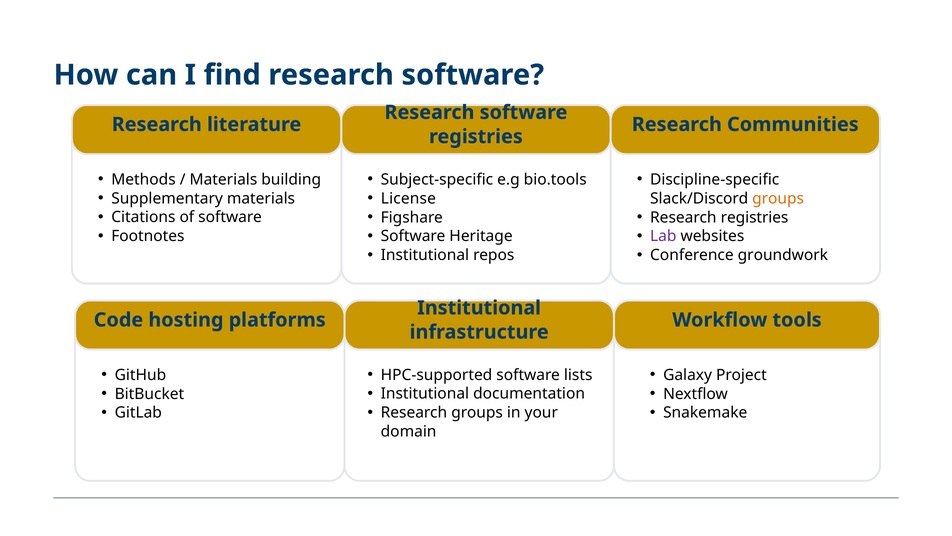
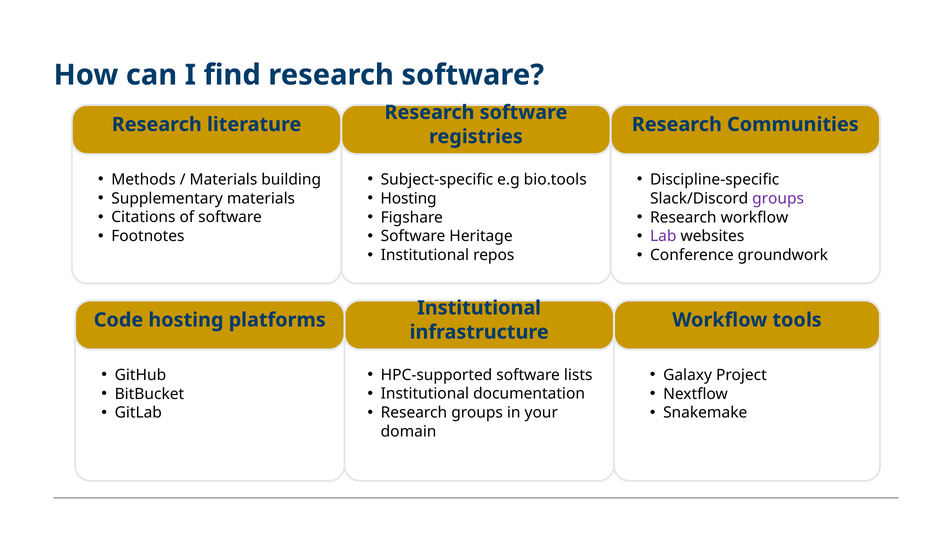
License at (408, 198): License -> Hosting
groups at (778, 198) colour: orange -> purple
Research registries: registries -> workflow
